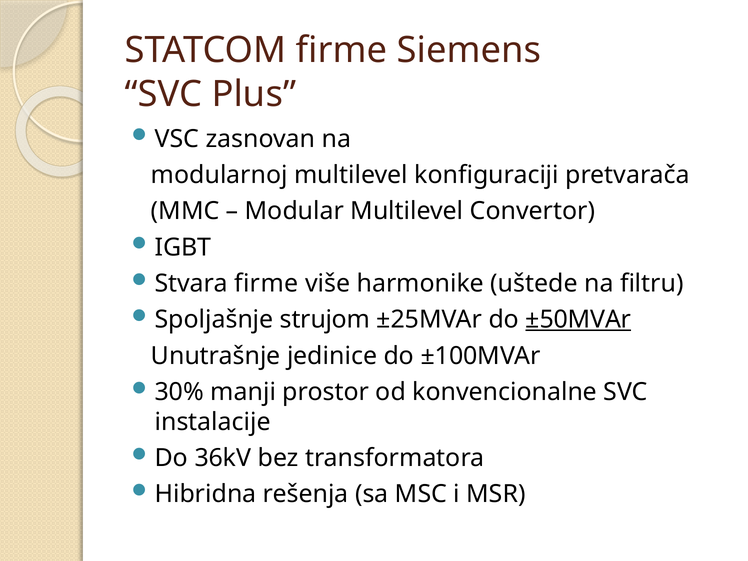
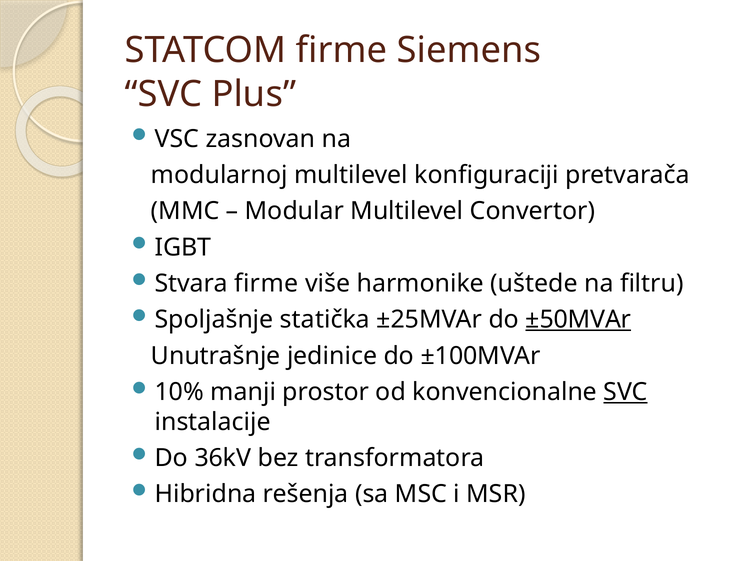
strujom: strujom -> statička
30%: 30% -> 10%
SVC at (626, 392) underline: none -> present
